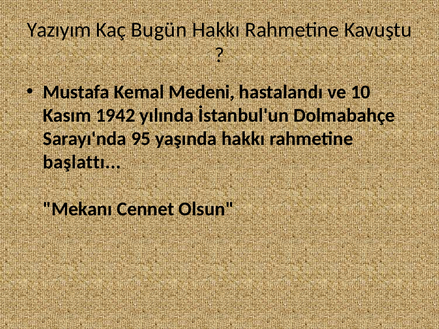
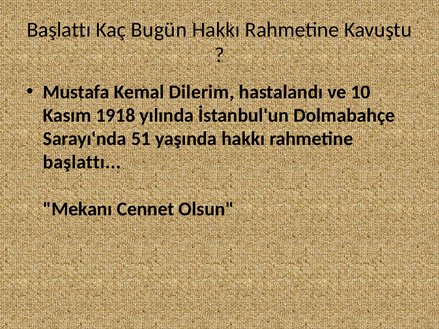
Yazıyım at (59, 30): Yazıyım -> Başlattı
Medeni: Medeni -> Dilerim
1942: 1942 -> 1918
95: 95 -> 51
